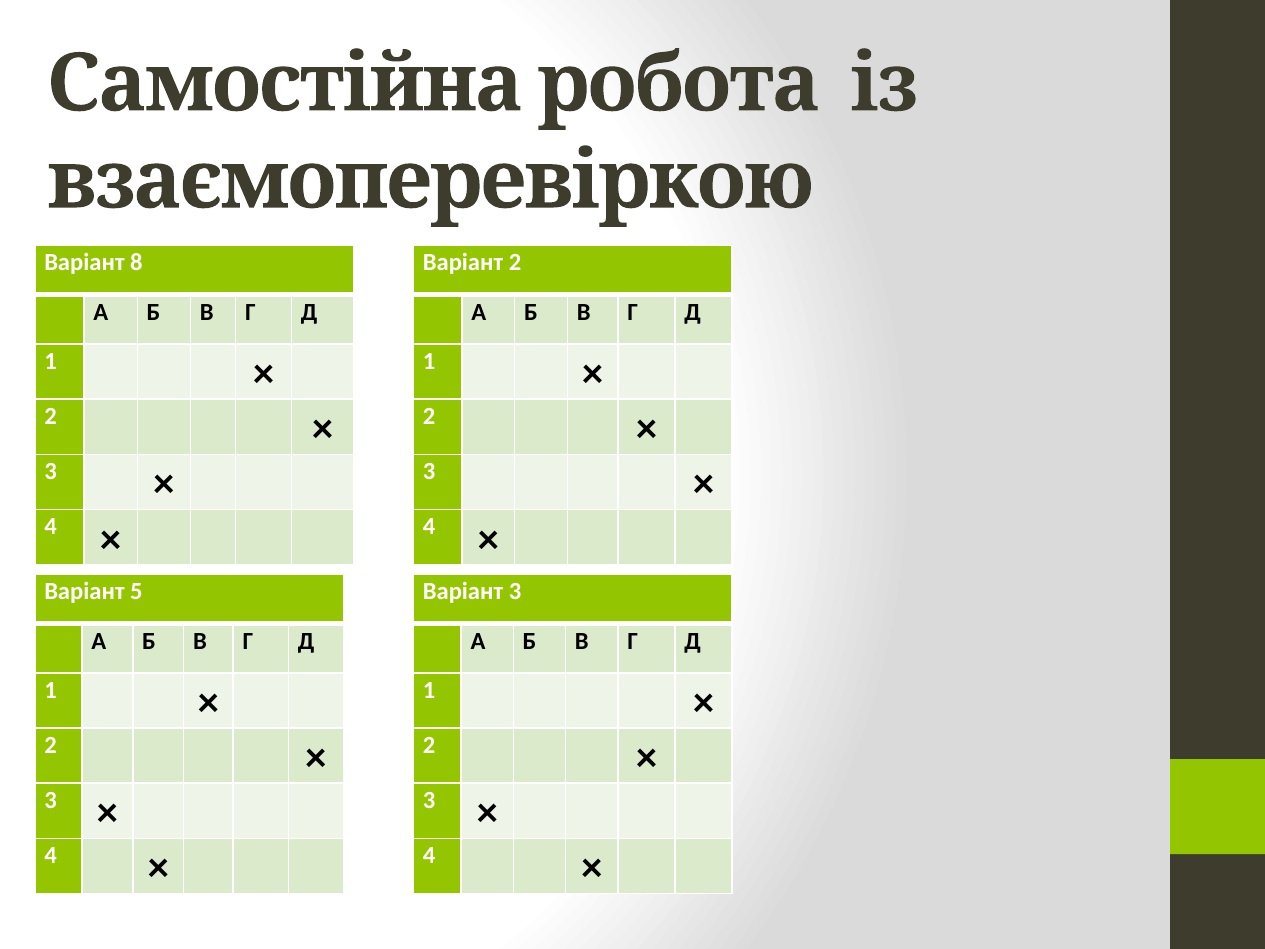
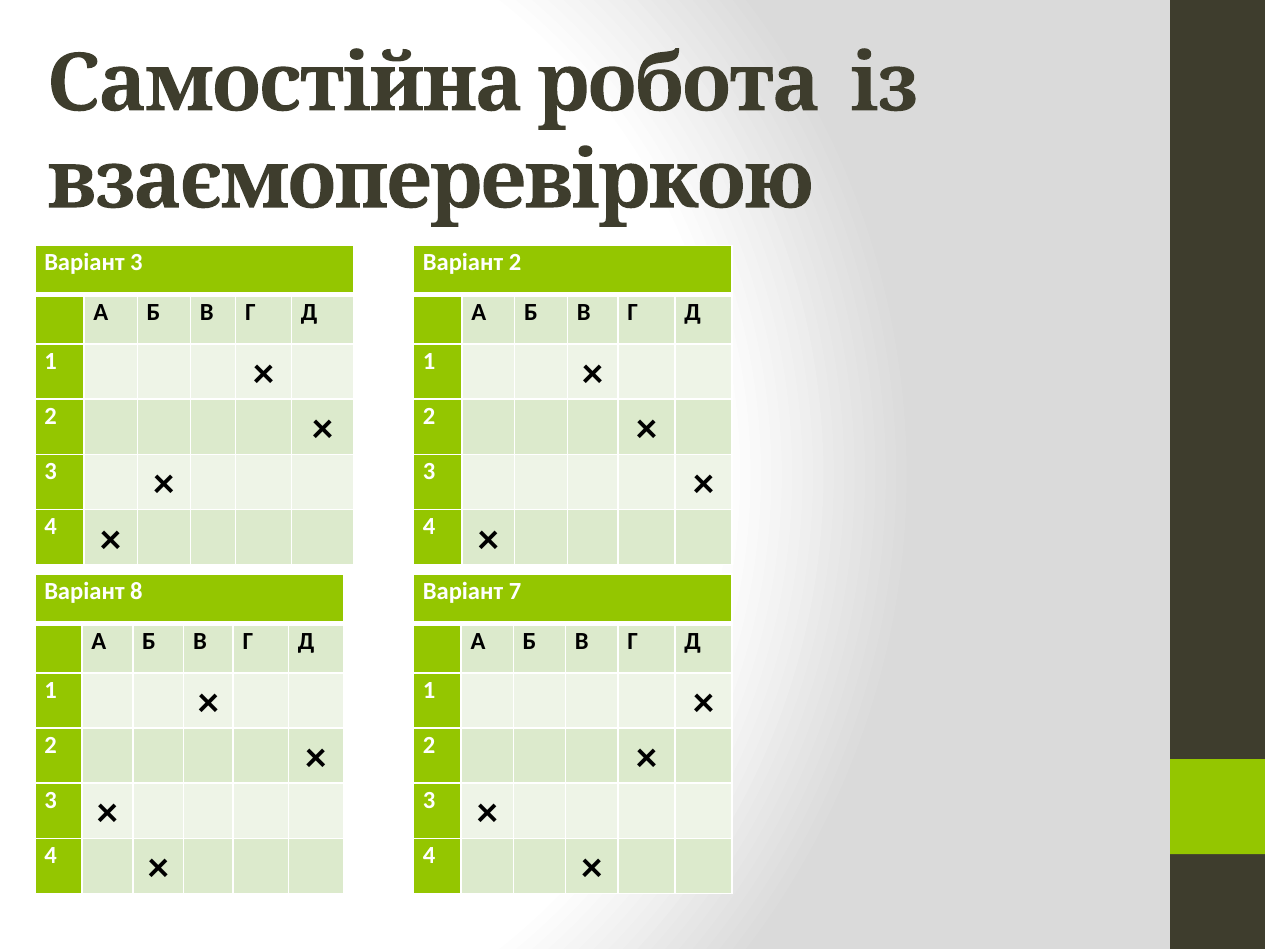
Варіант 8: 8 -> 3
5: 5 -> 8
Варіант 3: 3 -> 7
